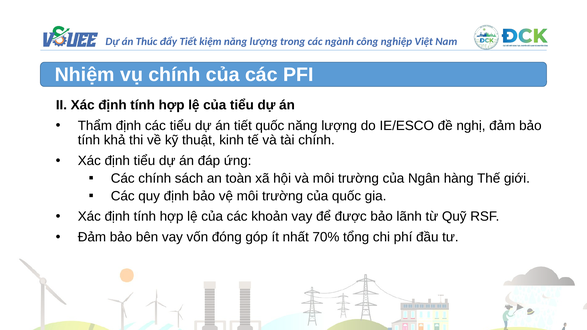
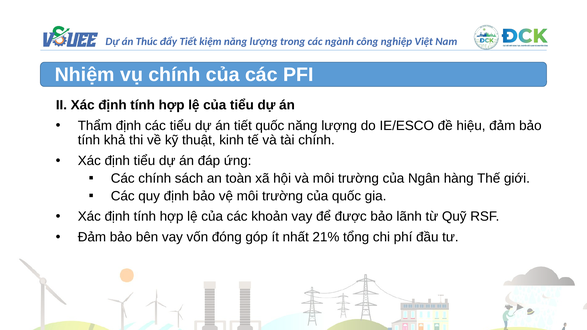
nghị: nghị -> hiệu
70%: 70% -> 21%
